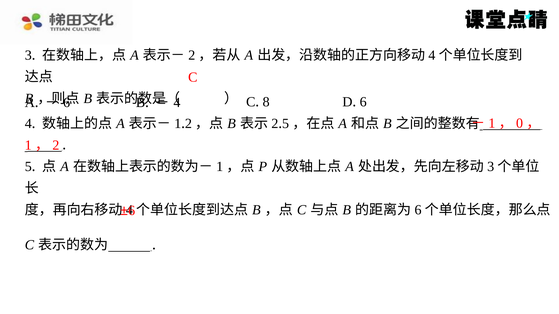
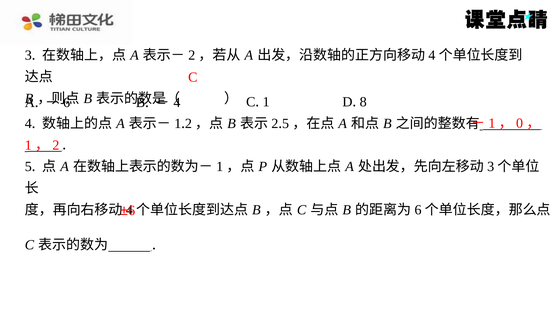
8: 8 -> 1
6 at (363, 102): 6 -> 8
